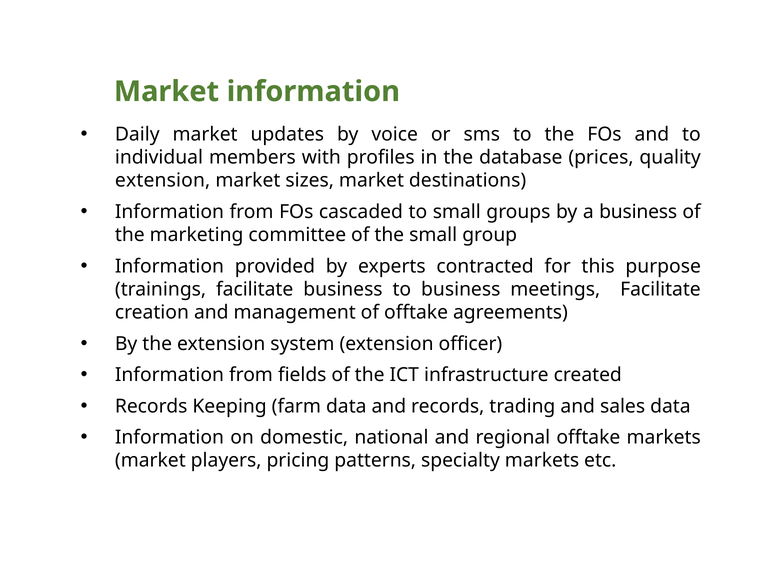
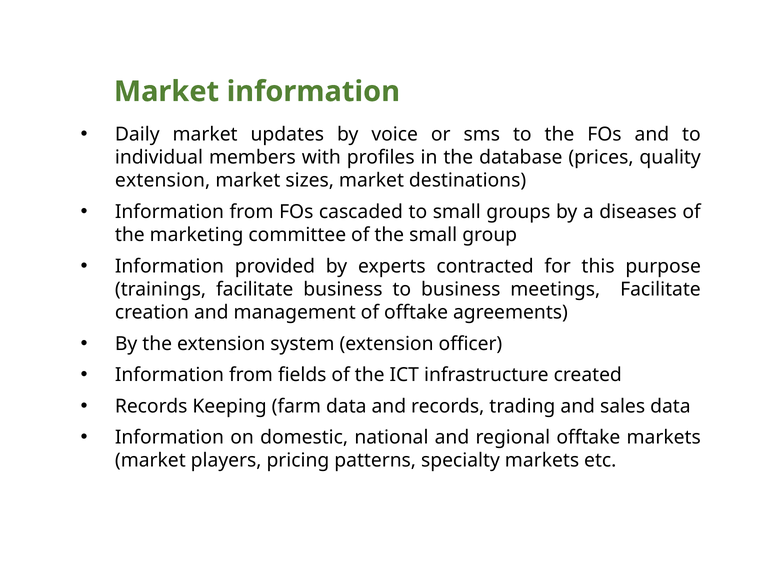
a business: business -> diseases
